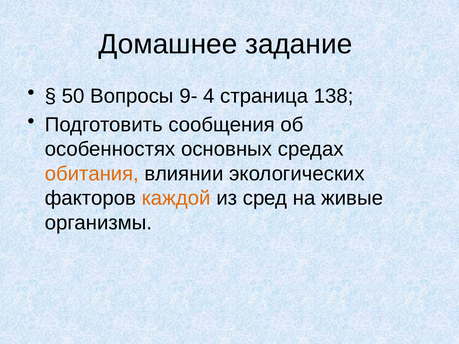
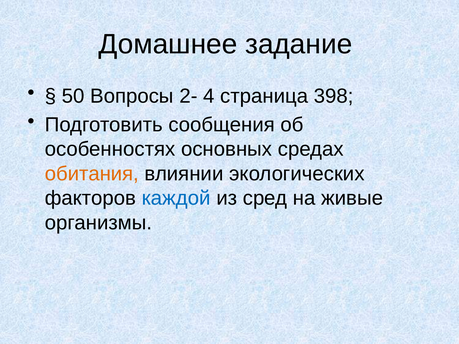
9-: 9- -> 2-
138: 138 -> 398
каждой colour: orange -> blue
